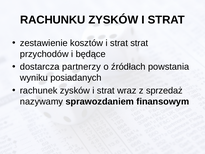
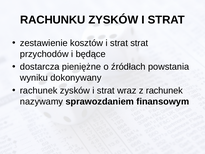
partnerzy: partnerzy -> pieniężne
posiadanych: posiadanych -> dokonywany
z sprzedaż: sprzedaż -> rachunek
